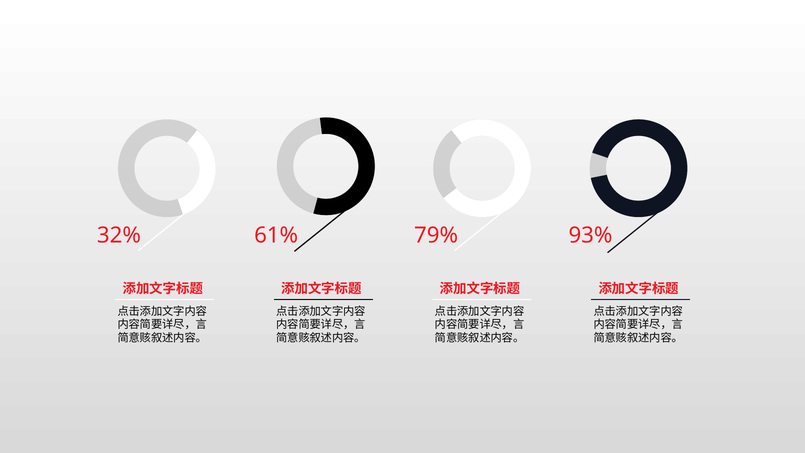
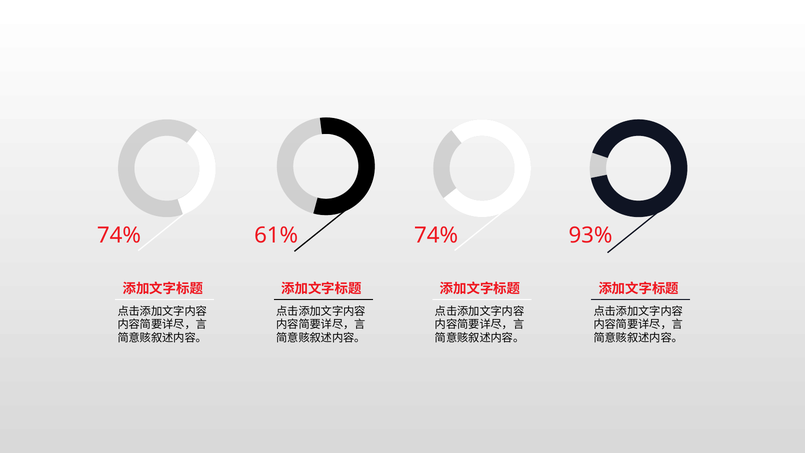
32% at (119, 235): 32% -> 74%
61% 79%: 79% -> 74%
